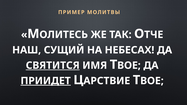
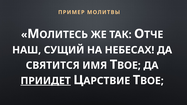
СВЯТИТСЯ underline: present -> none
